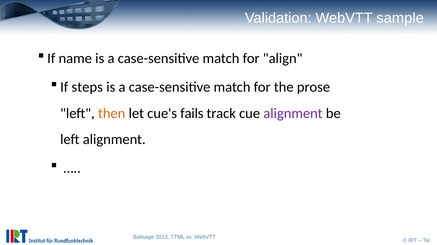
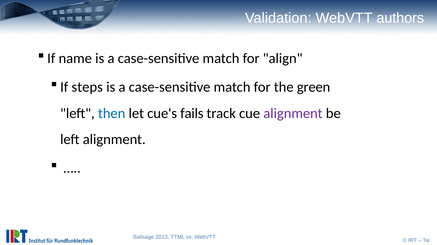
sample: sample -> authors
prose: prose -> green
then colour: orange -> blue
